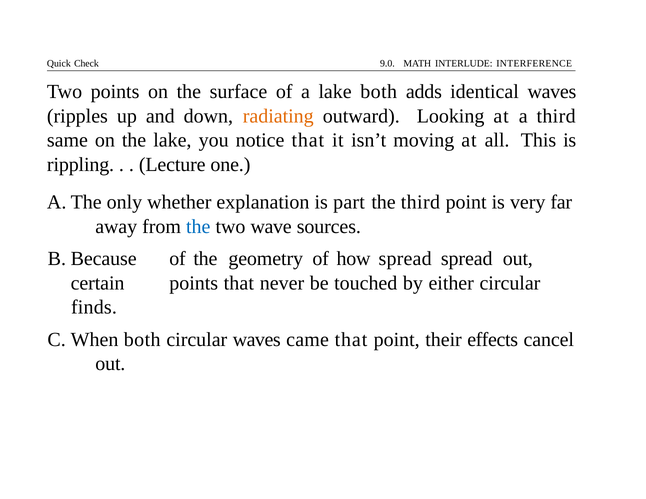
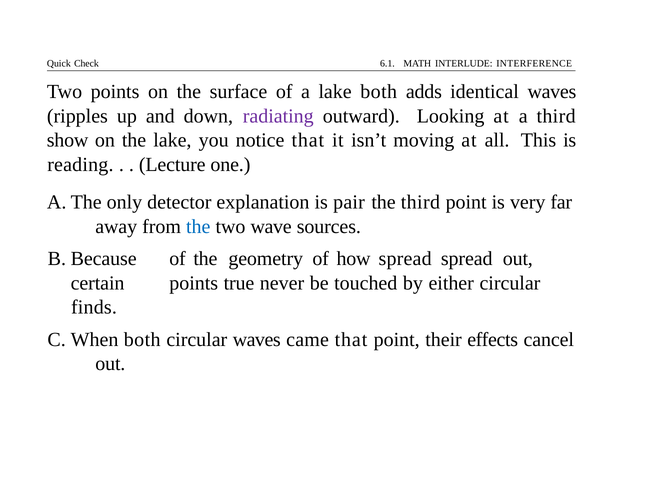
9.0: 9.0 -> 6.1
radiating colour: orange -> purple
same: same -> show
rippling: rippling -> reading
whether: whether -> detector
part: part -> pair
points that: that -> true
